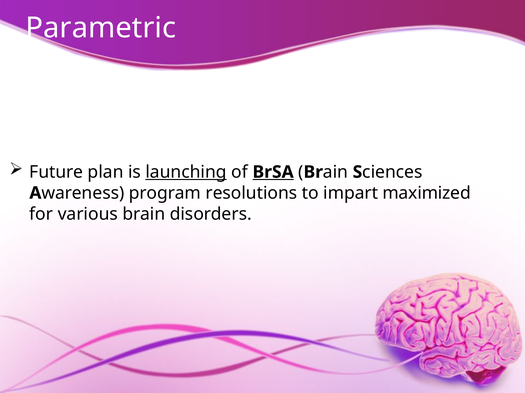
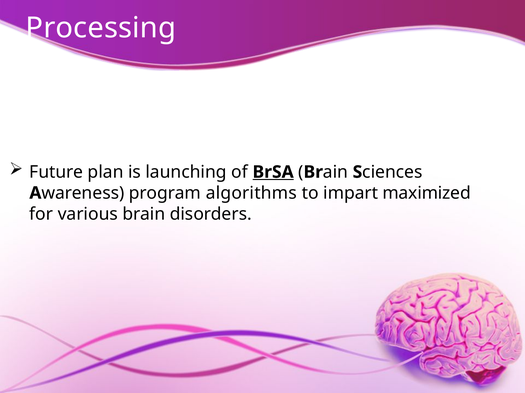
Parametric: Parametric -> Processing
launching underline: present -> none
resolutions: resolutions -> algorithms
